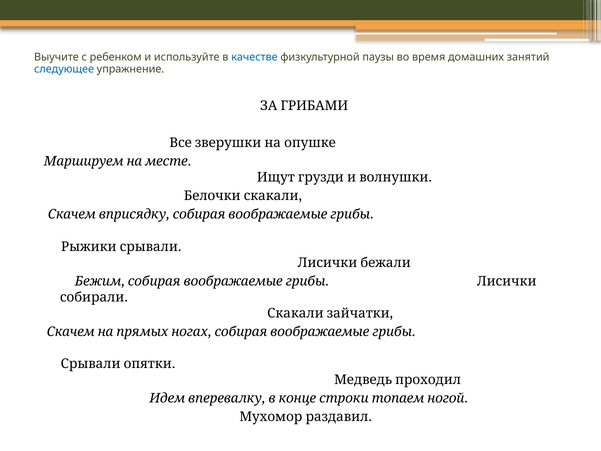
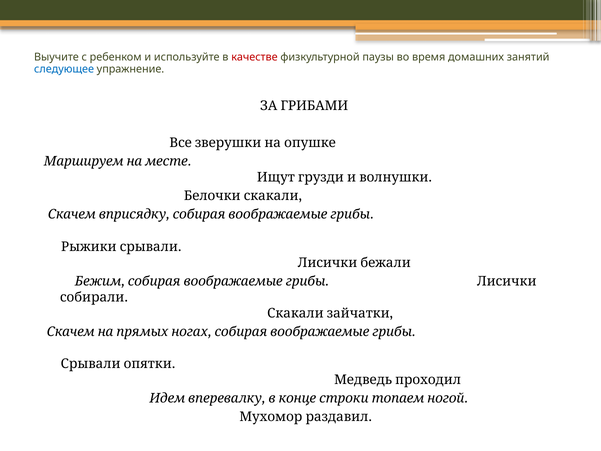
качестве colour: blue -> red
